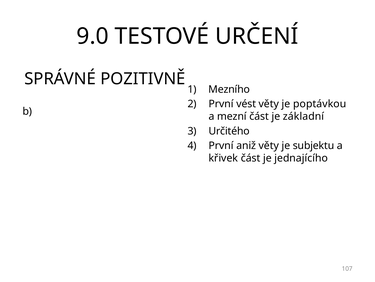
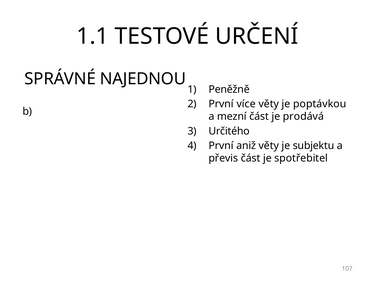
9.0: 9.0 -> 1.1
POZITIVNĚ: POZITIVNĚ -> NAJEDNOU
Mezního: Mezního -> Peněžně
vést: vést -> více
základní: základní -> prodává
křivek: křivek -> převis
jednajícího: jednajícího -> spotřebitel
